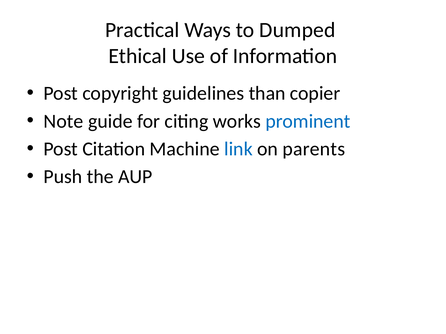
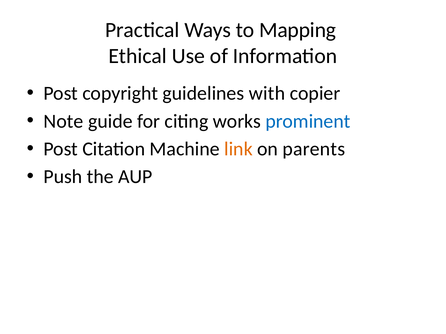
Dumped: Dumped -> Mapping
than: than -> with
link colour: blue -> orange
